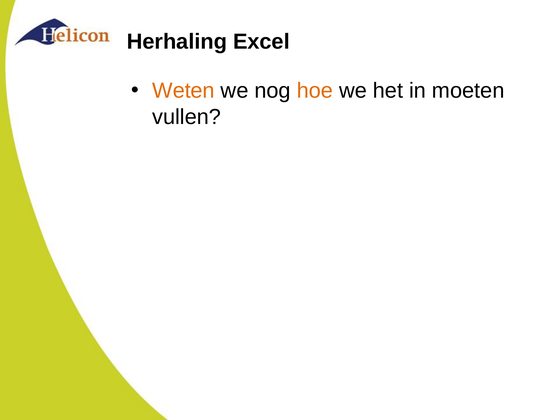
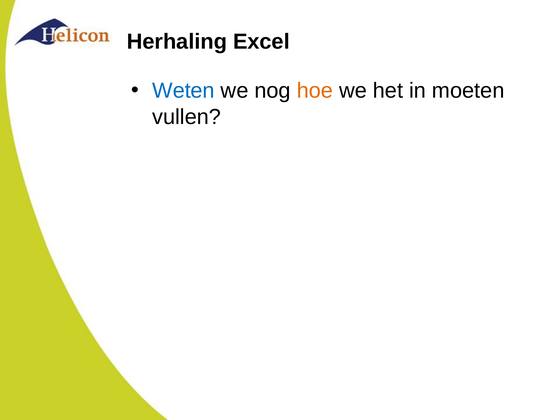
Weten colour: orange -> blue
